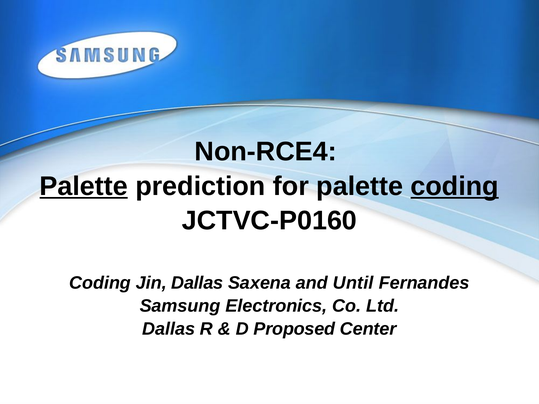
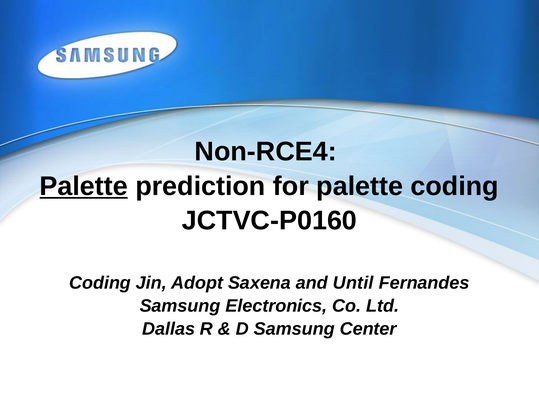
coding at (455, 186) underline: present -> none
Jin Dallas: Dallas -> Adopt
D Proposed: Proposed -> Samsung
